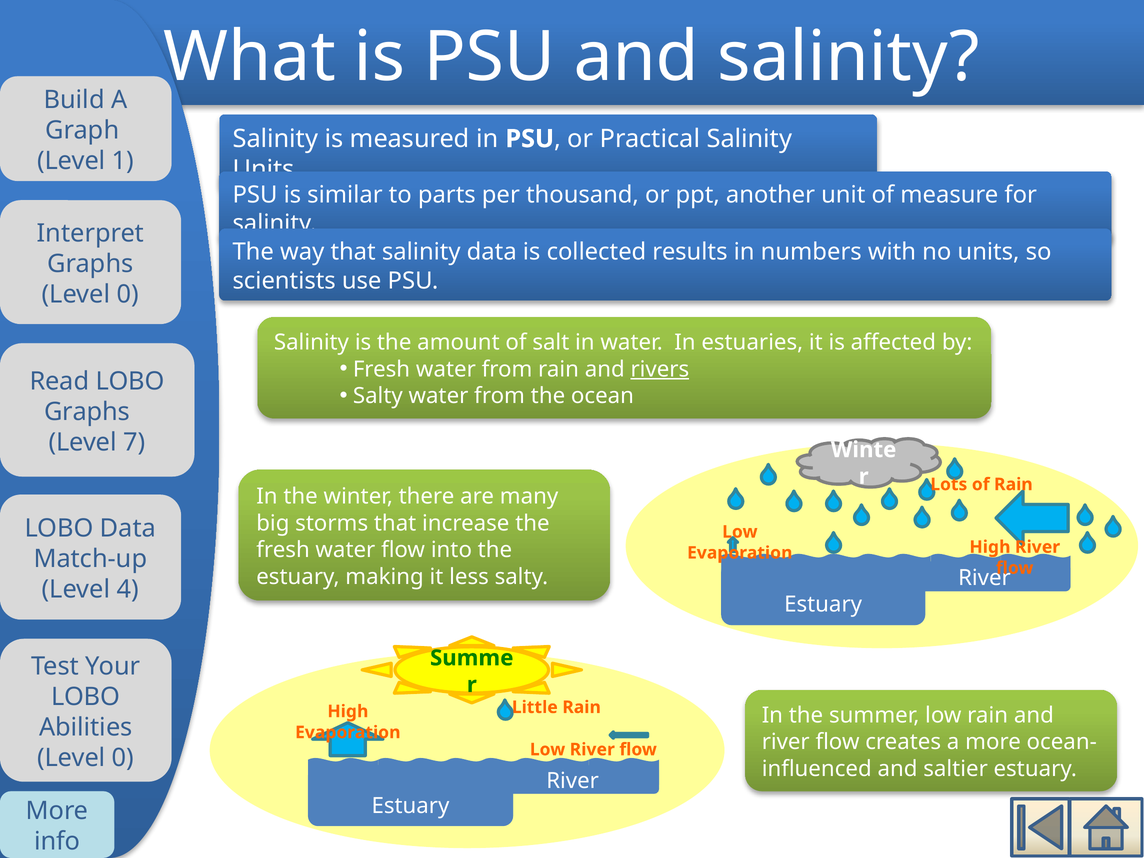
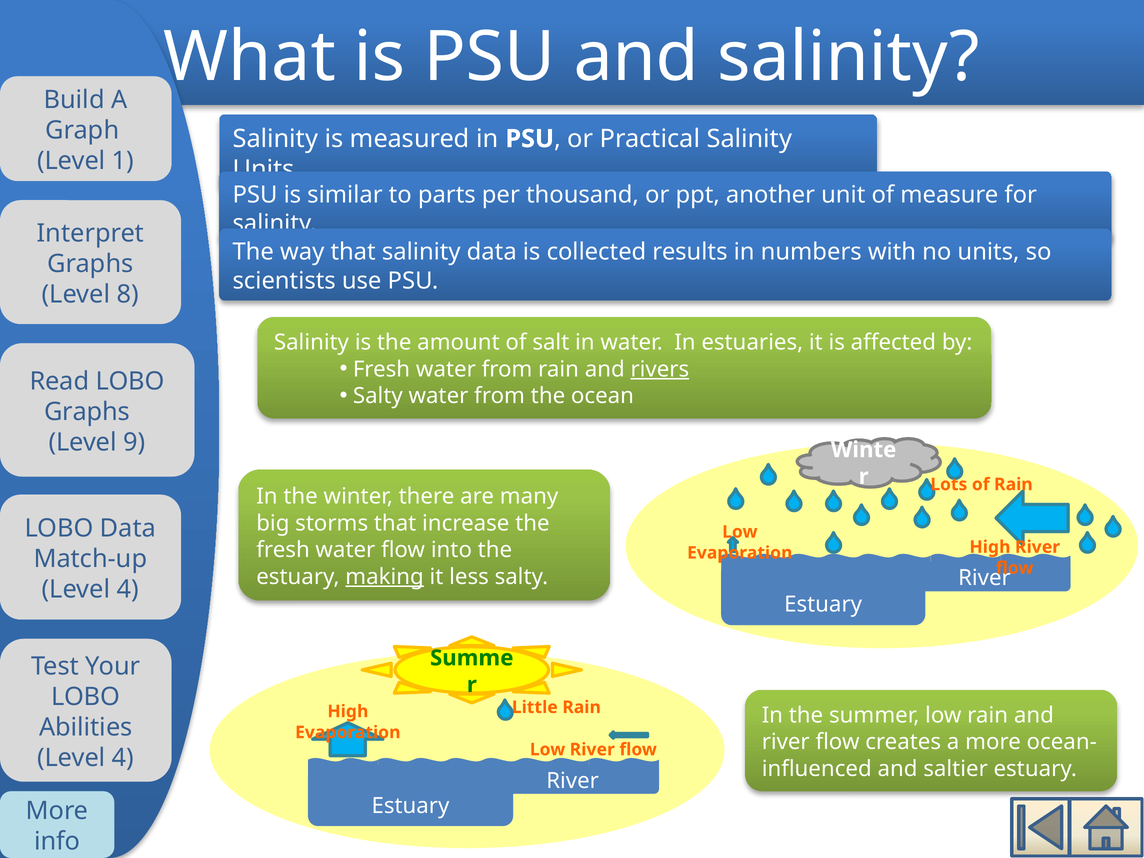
0 at (128, 294): 0 -> 8
7: 7 -> 9
making underline: none -> present
0 at (123, 758): 0 -> 4
